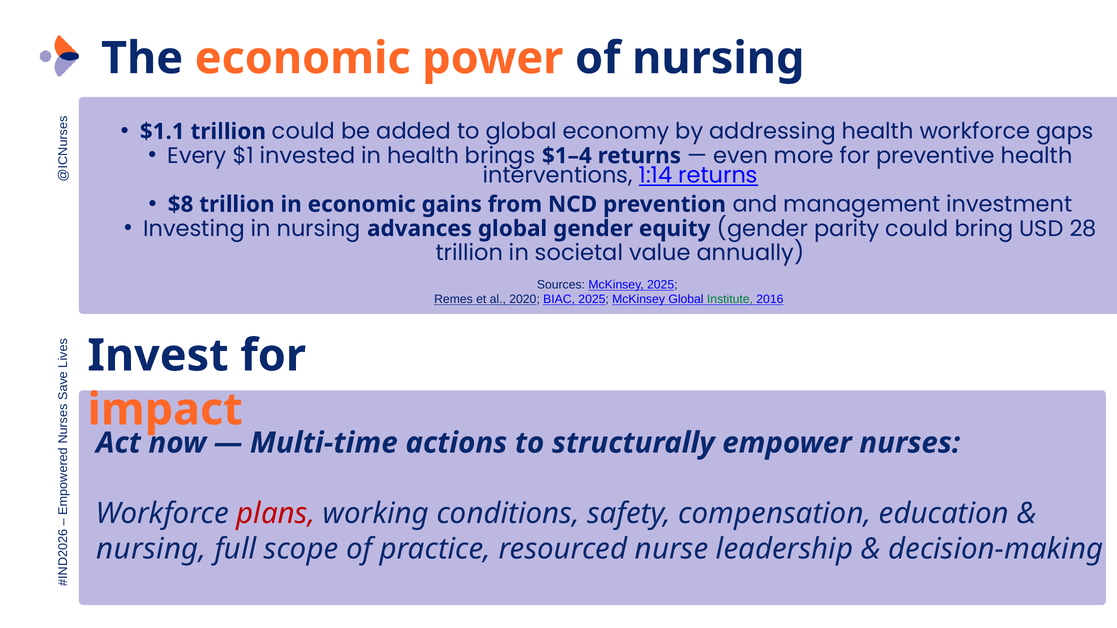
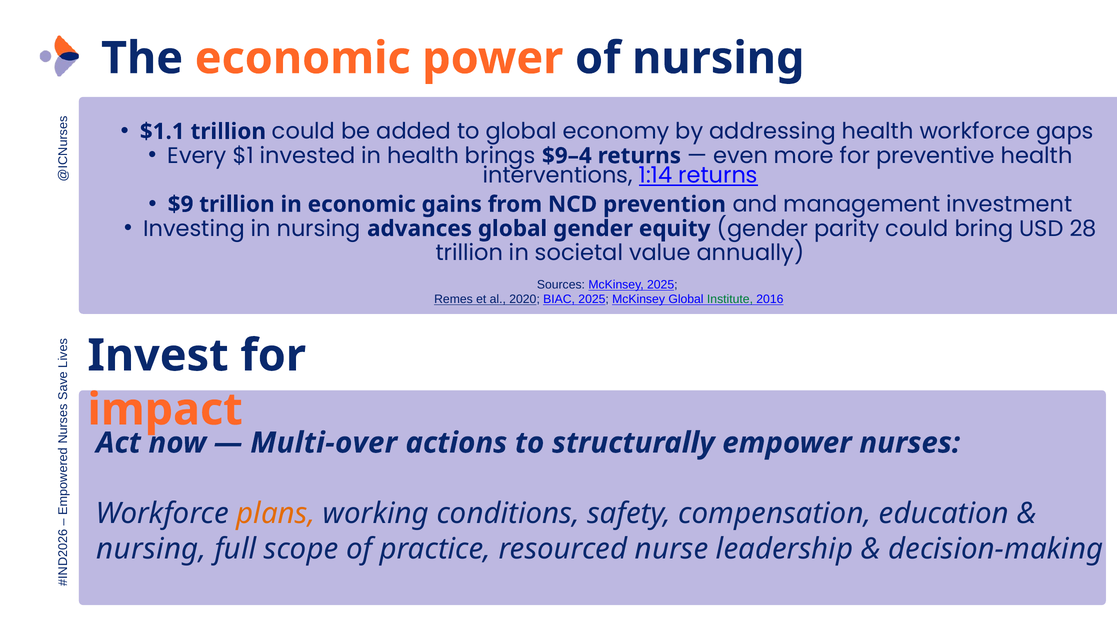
$1–4: $1–4 -> $9–4
$8: $8 -> $9
Multi-time: Multi-time -> Multi-over
plans colour: red -> orange
